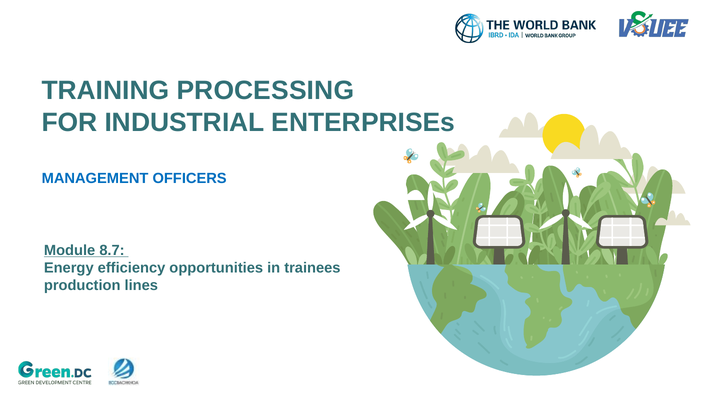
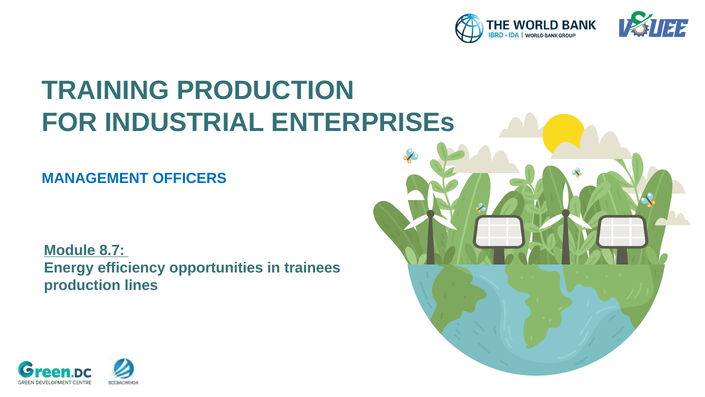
TRAINING PROCESSING: PROCESSING -> PRODUCTION
